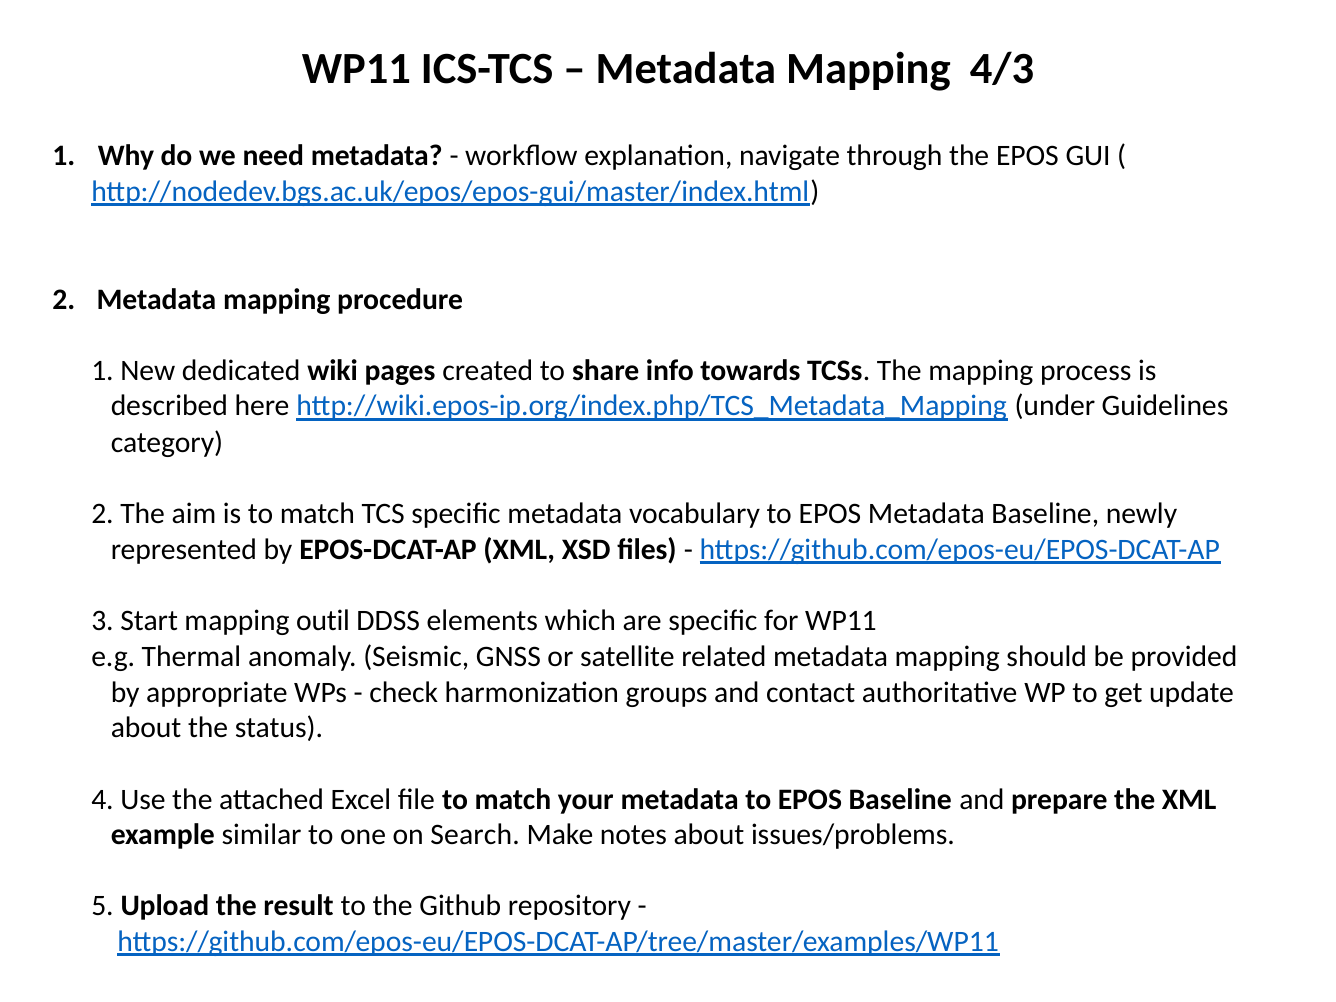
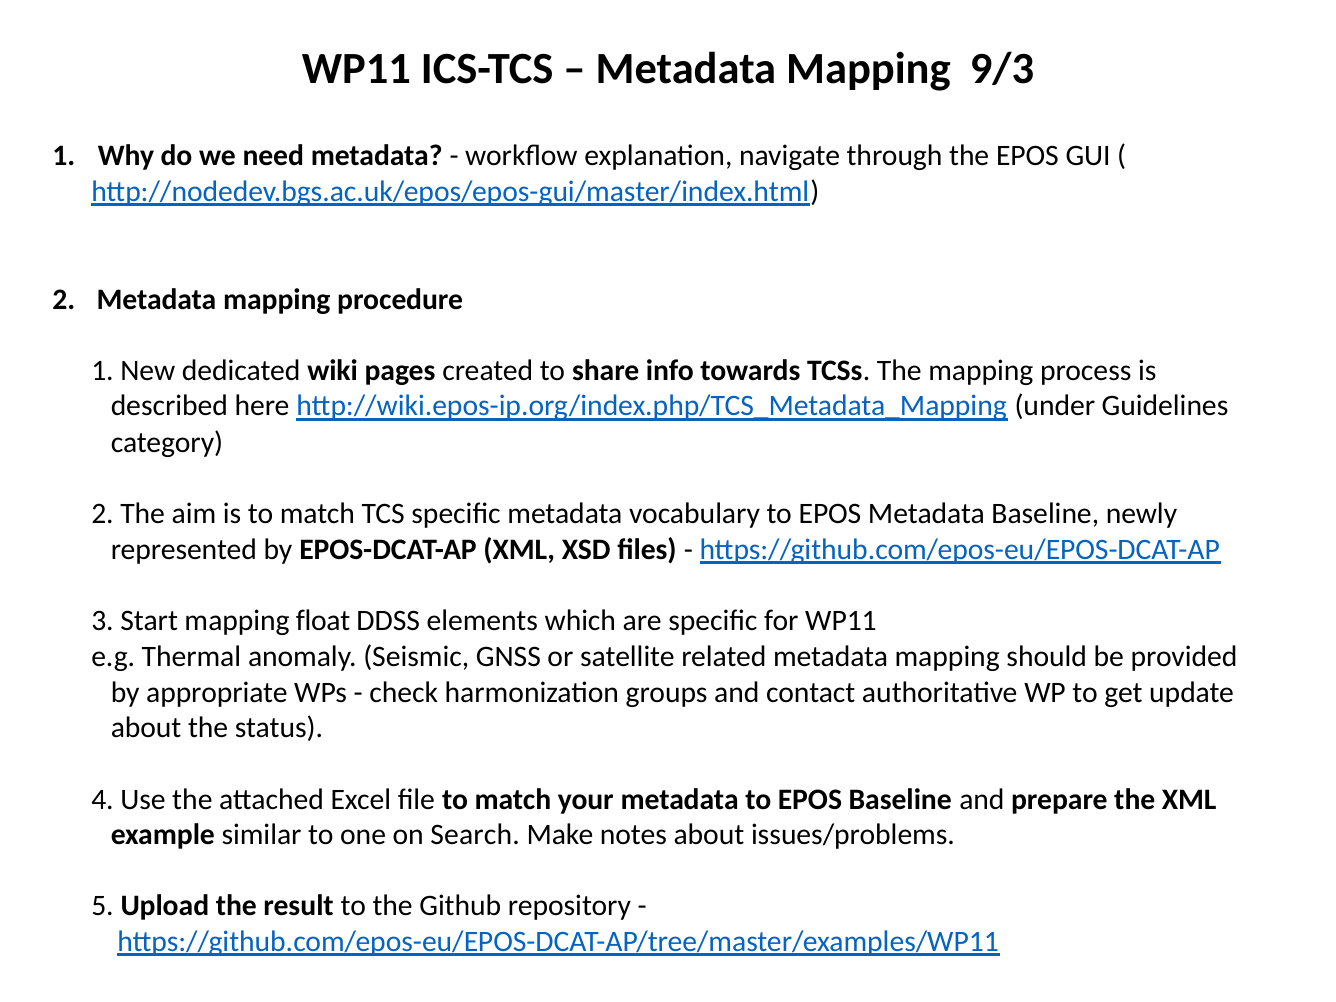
4/3: 4/3 -> 9/3
outil: outil -> float
